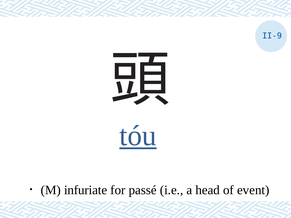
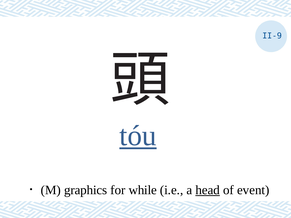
infuriate: infuriate -> graphics
passé: passé -> while
head underline: none -> present
